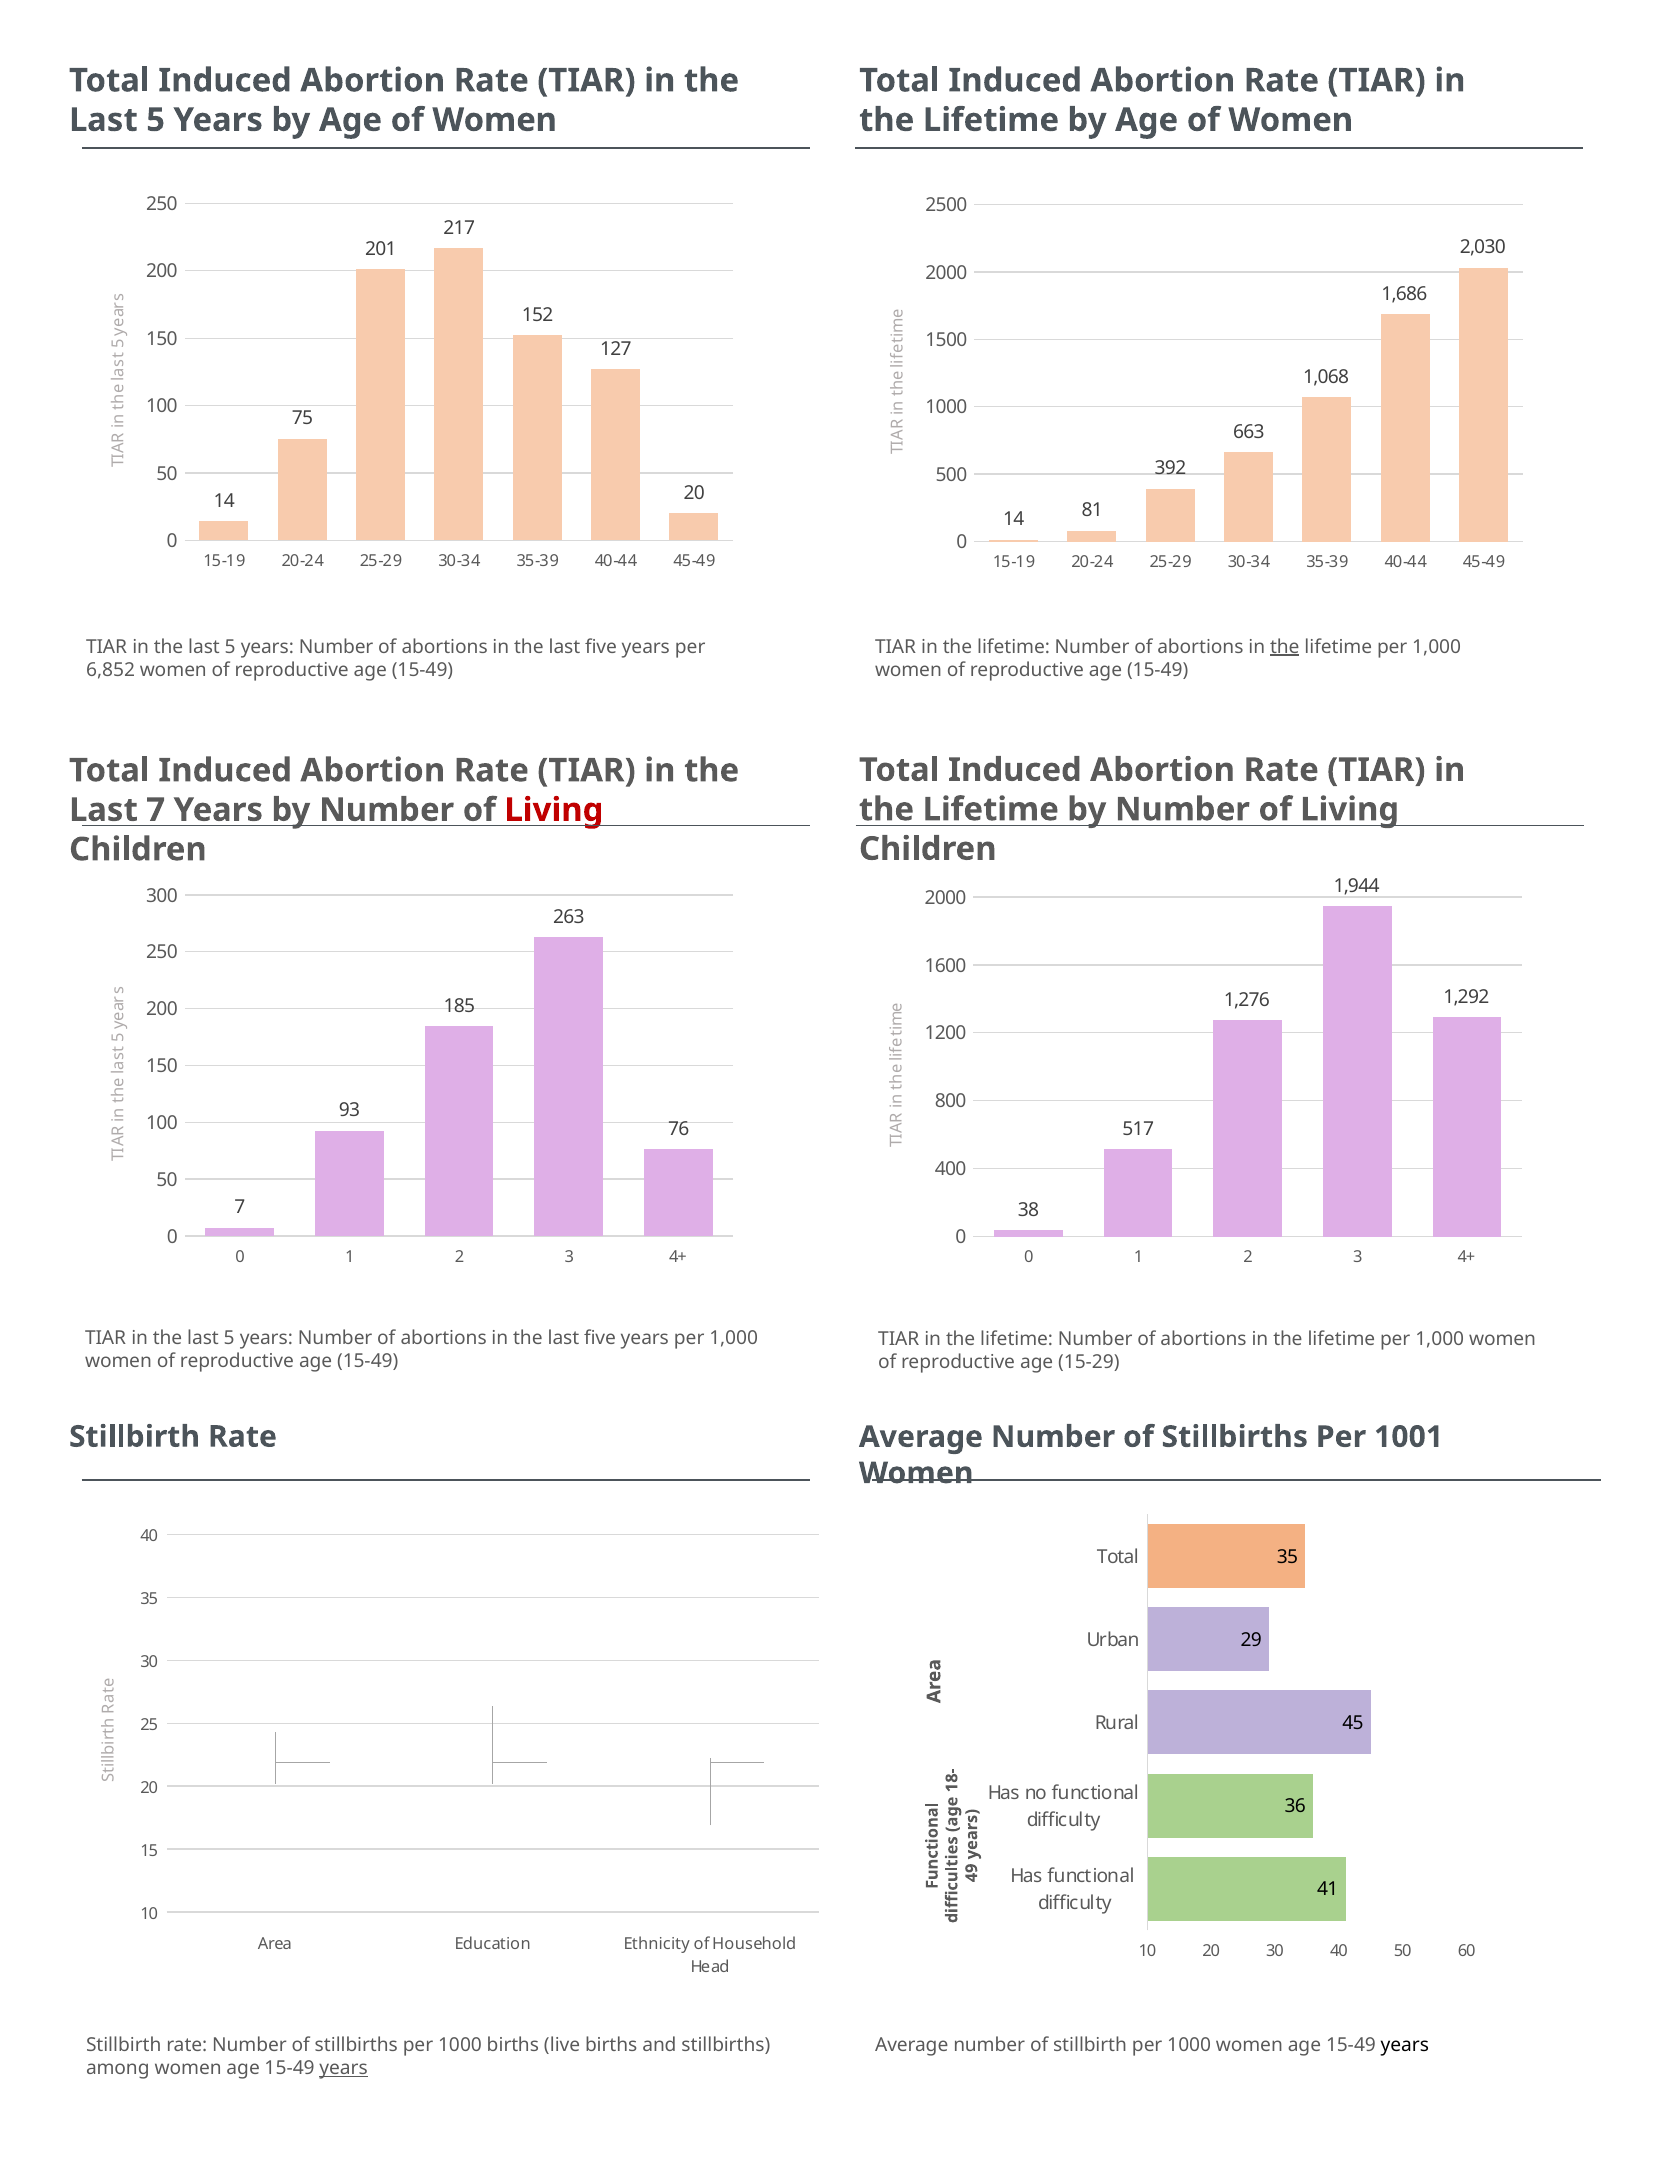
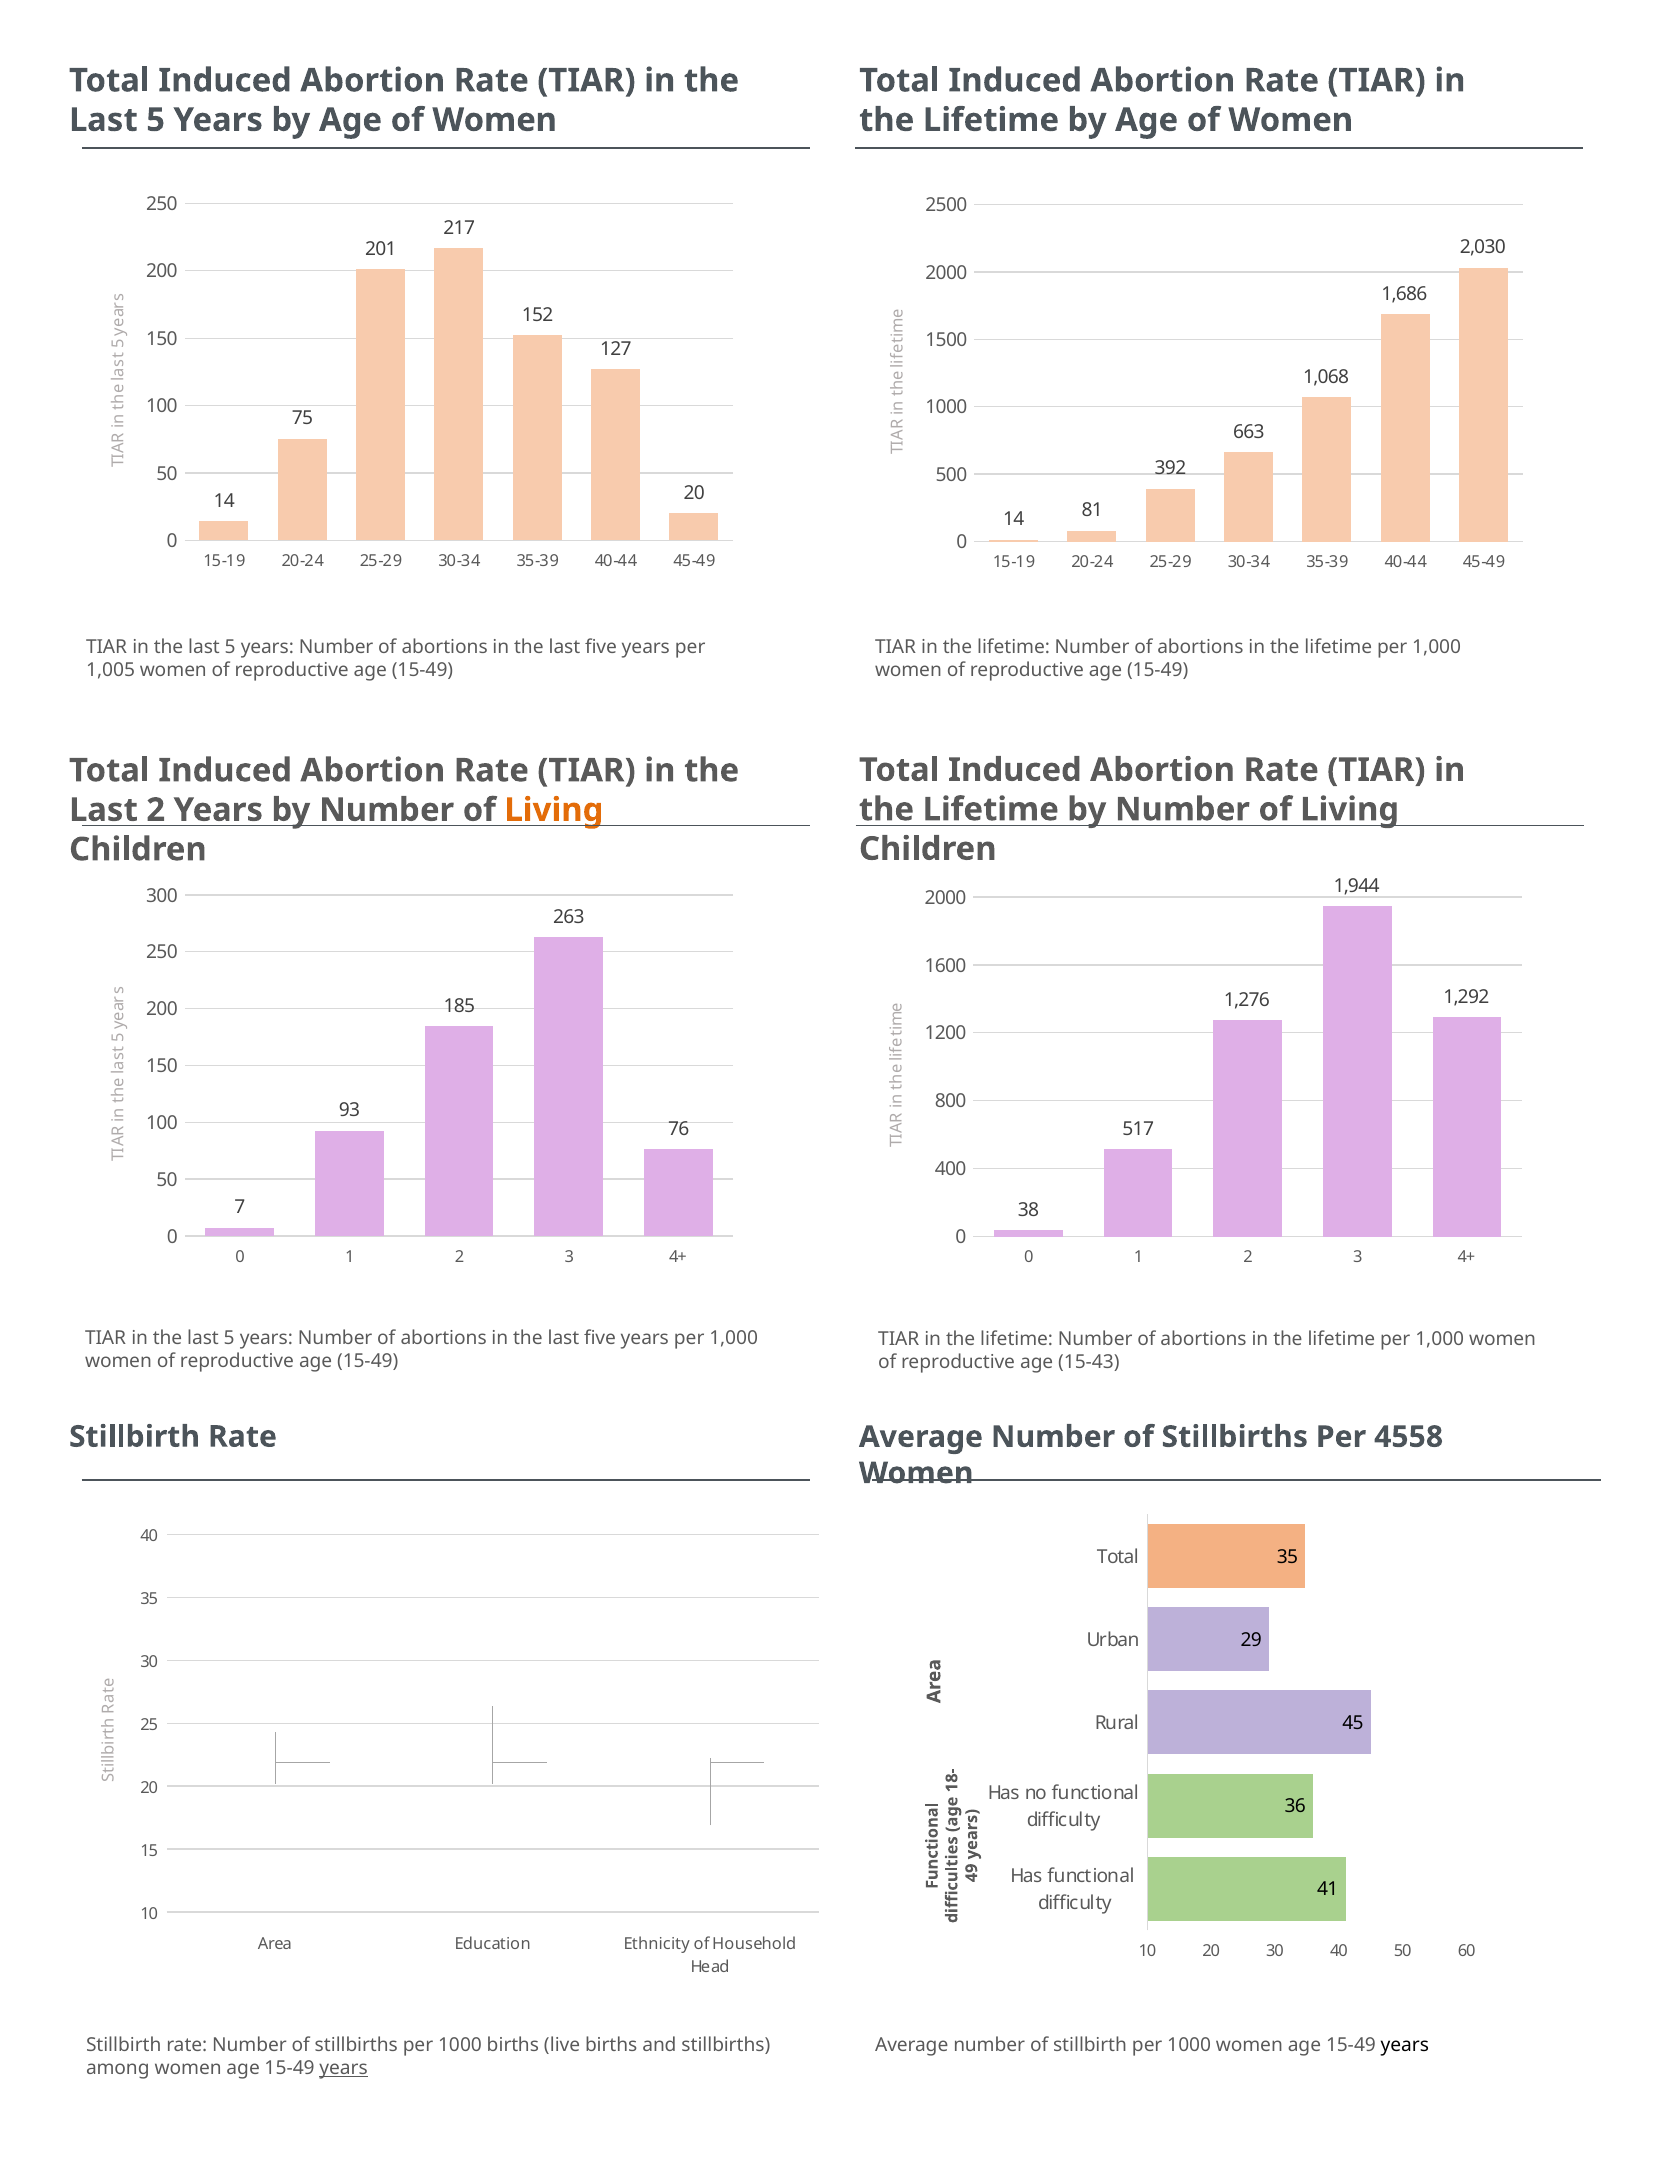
the at (1285, 647) underline: present -> none
6,852: 6,852 -> 1,005
Last 7: 7 -> 2
Living at (554, 810) colour: red -> orange
15-29: 15-29 -> 15-43
1001: 1001 -> 4558
